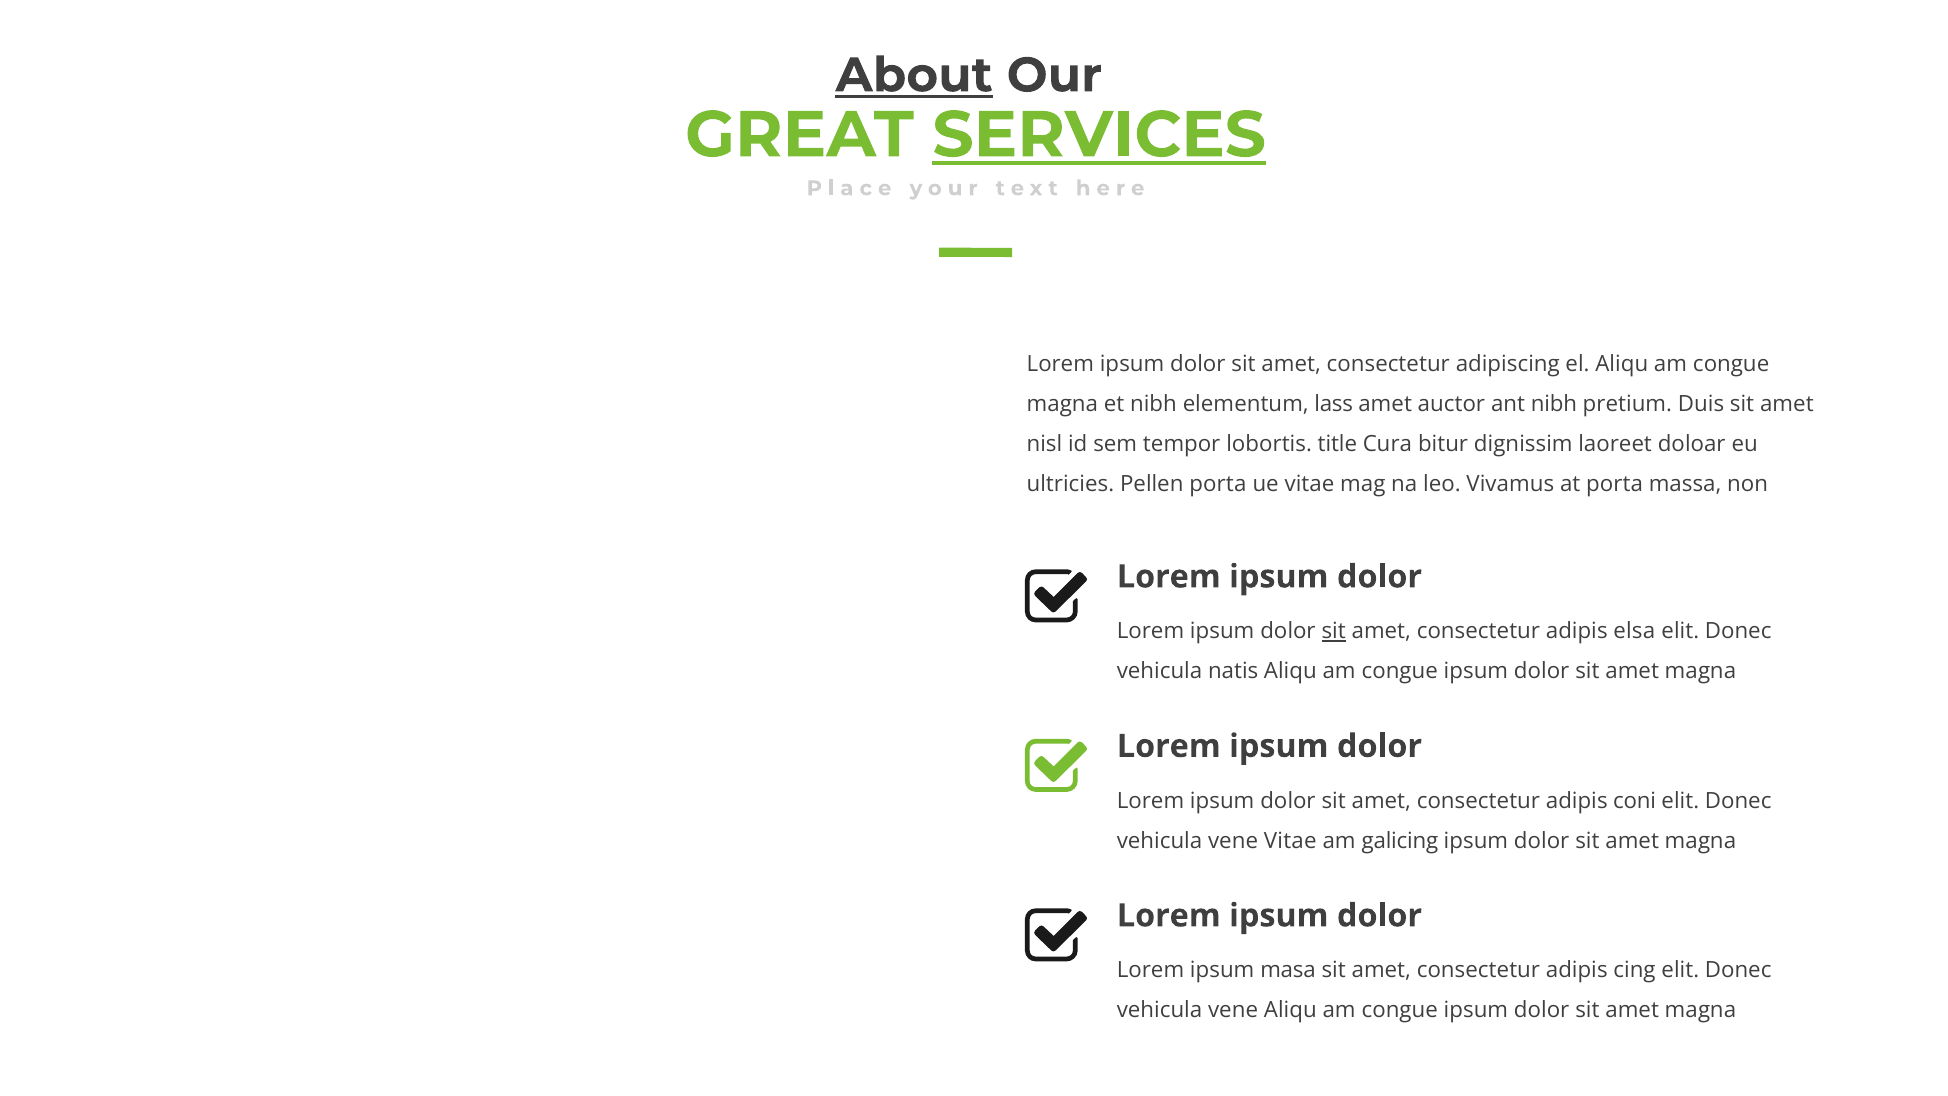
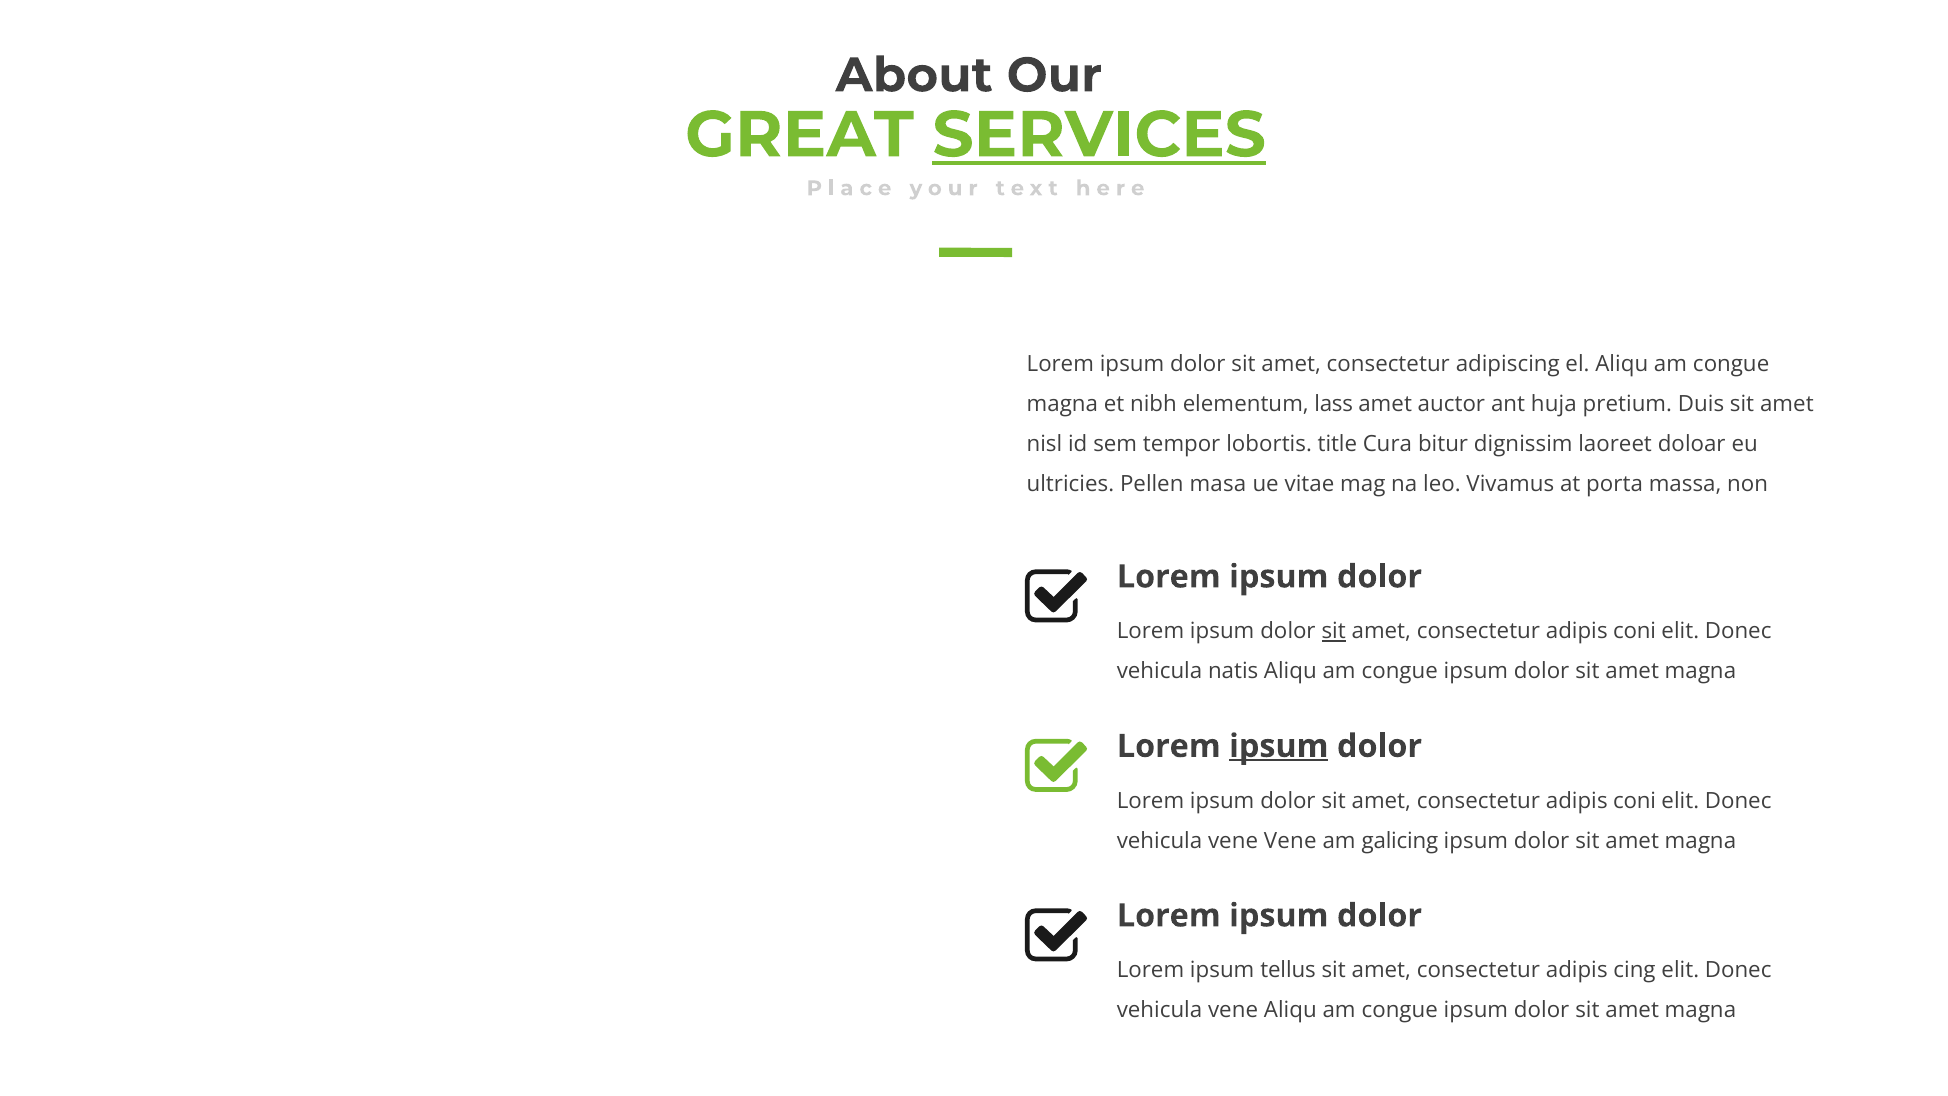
About underline: present -> none
ant nibh: nibh -> huja
Pellen porta: porta -> masa
elsa at (1634, 631): elsa -> coni
ipsum at (1279, 746) underline: none -> present
vene Vitae: Vitae -> Vene
masa: masa -> tellus
